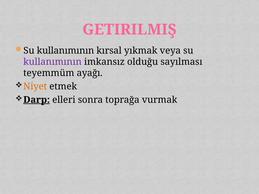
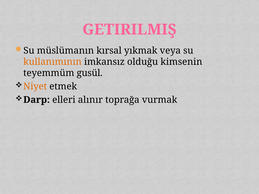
kullanımının at (65, 51): kullanımının -> müslümanın
kullanımının at (52, 62) colour: purple -> orange
sayılması: sayılması -> kimsenin
ayağı: ayağı -> gusül
Darp underline: present -> none
sonra: sonra -> alınır
